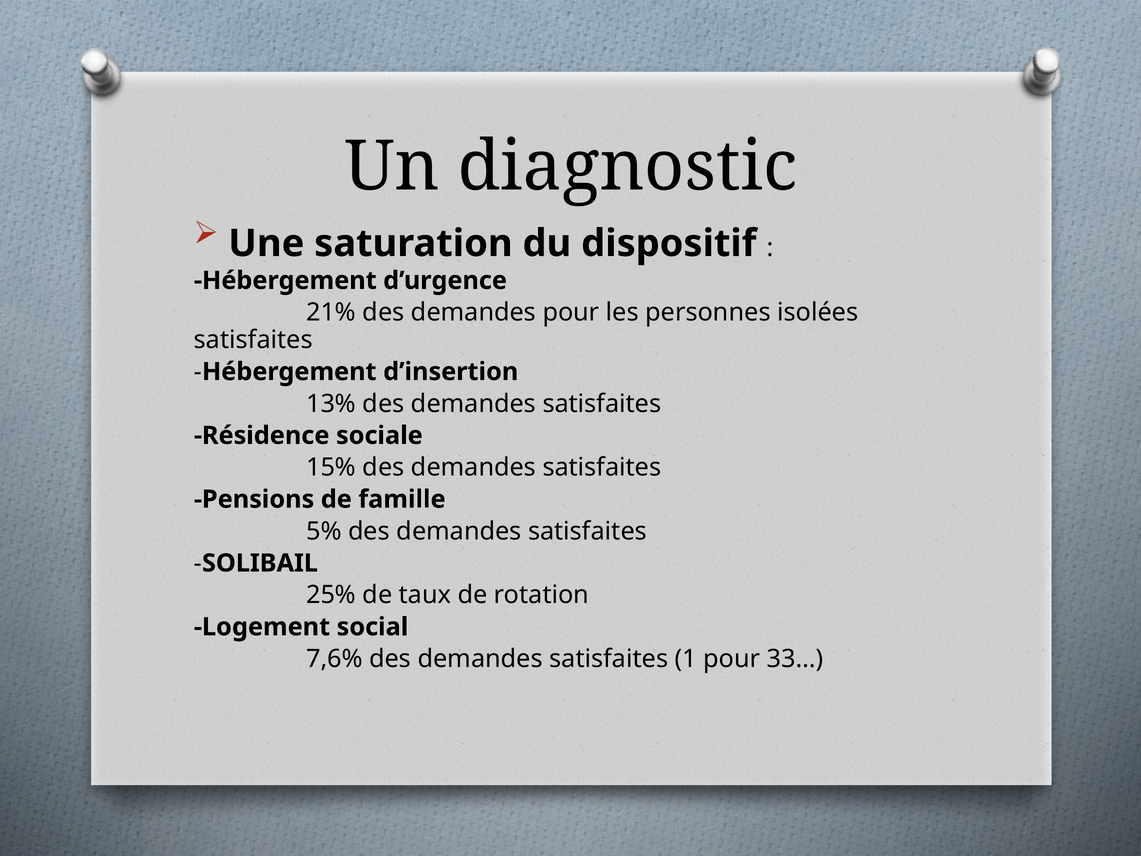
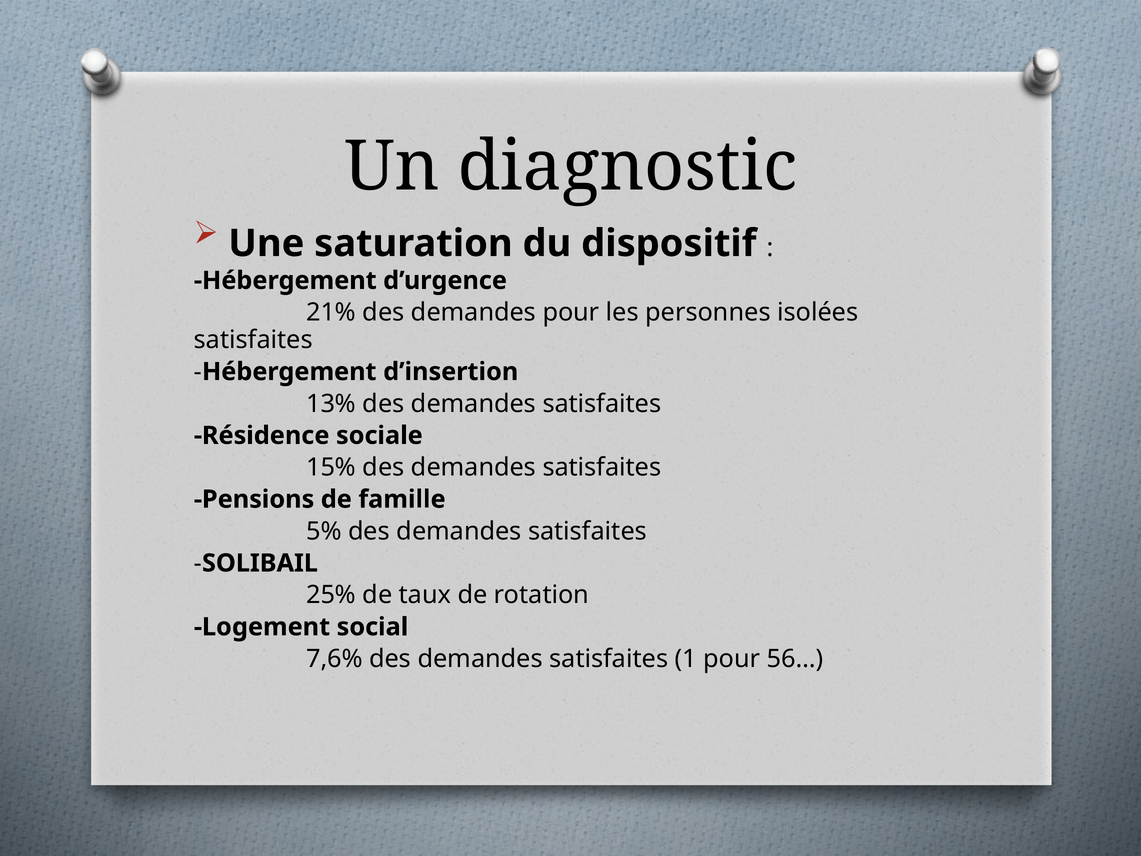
33…: 33… -> 56…
